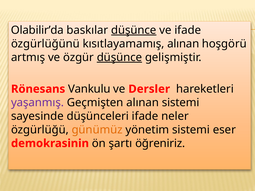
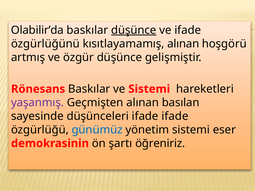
düşünce at (119, 57) underline: present -> none
Rönesans Vankulu: Vankulu -> Baskılar
ve Dersler: Dersler -> Sistemi
alınan sistemi: sistemi -> basılan
ifade neler: neler -> ifade
günümüz colour: orange -> blue
